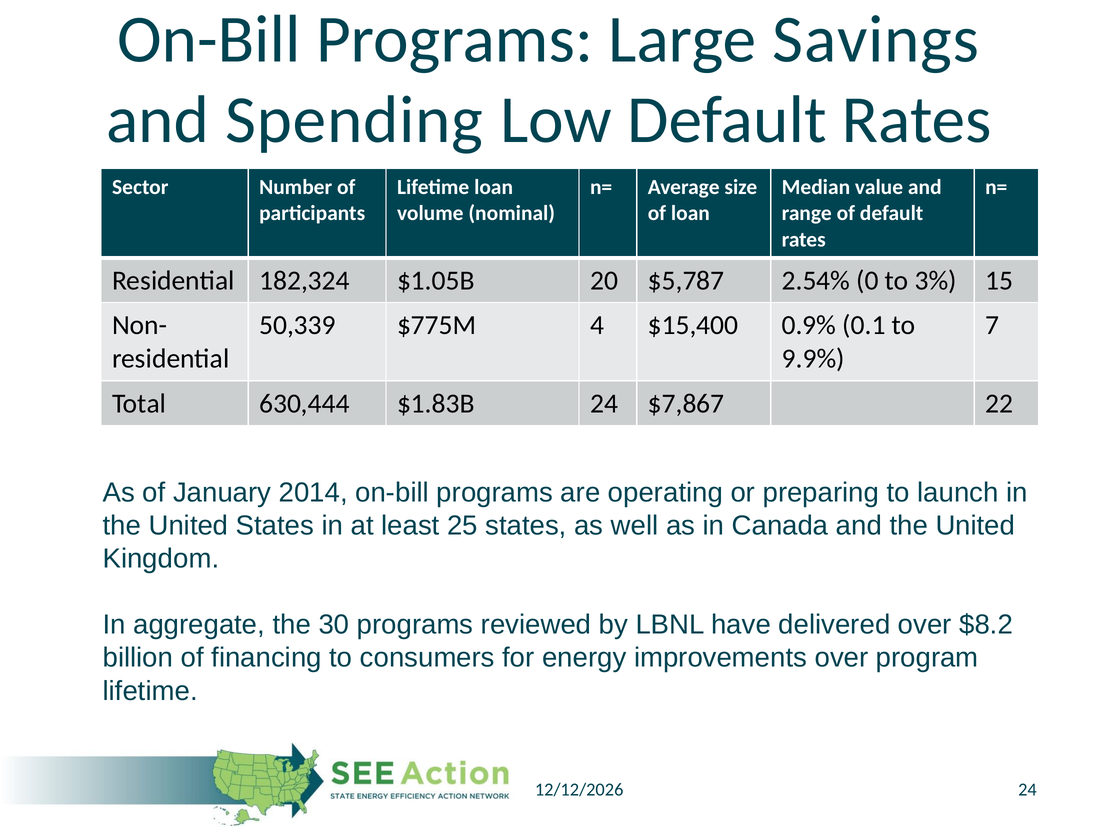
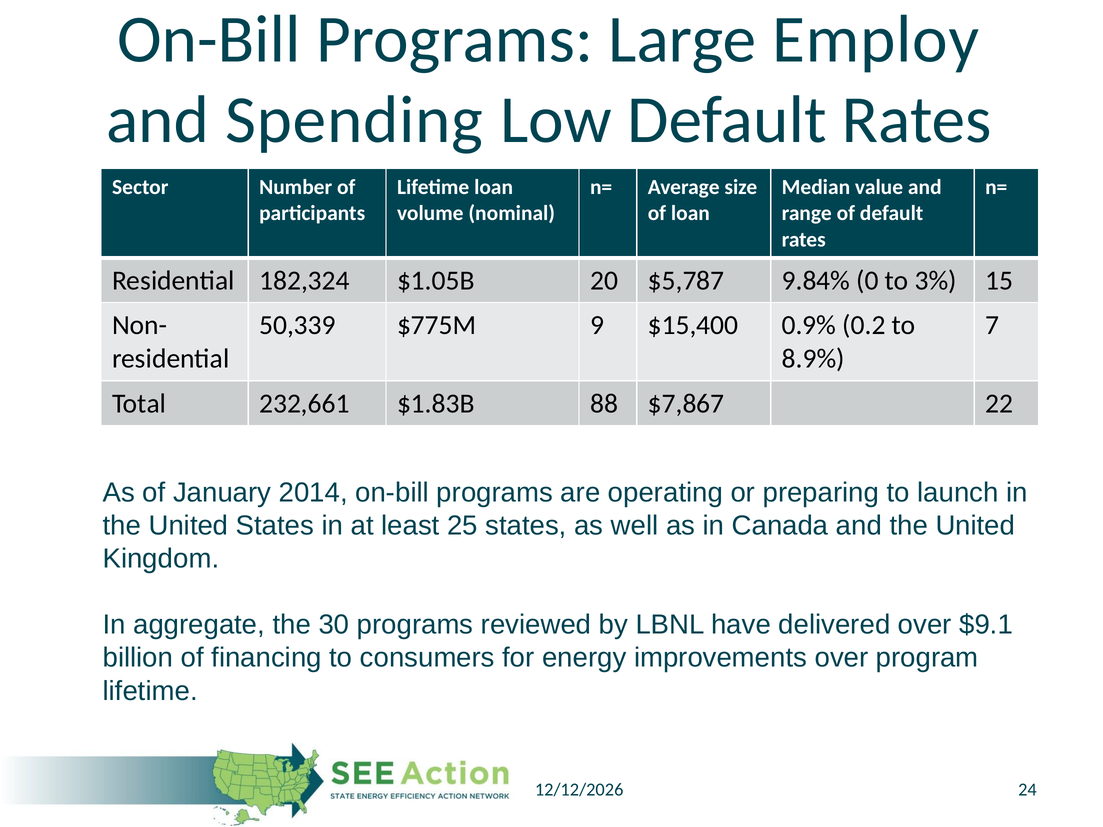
Savings: Savings -> Employ
2.54%: 2.54% -> 9.84%
4: 4 -> 9
0.1: 0.1 -> 0.2
9.9%: 9.9% -> 8.9%
630,444: 630,444 -> 232,661
$1.83B 24: 24 -> 88
$8.2: $8.2 -> $9.1
